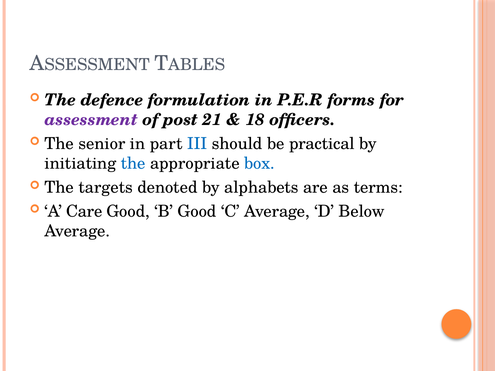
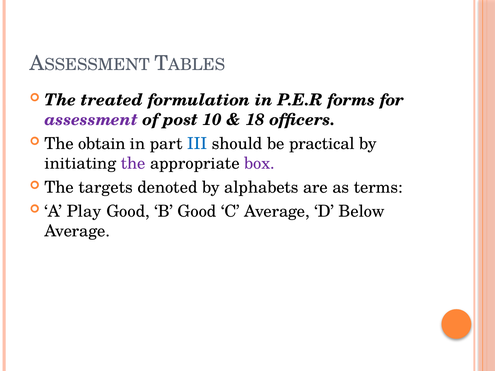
defence: defence -> treated
21: 21 -> 10
senior: senior -> obtain
the at (133, 164) colour: blue -> purple
box colour: blue -> purple
Care: Care -> Play
